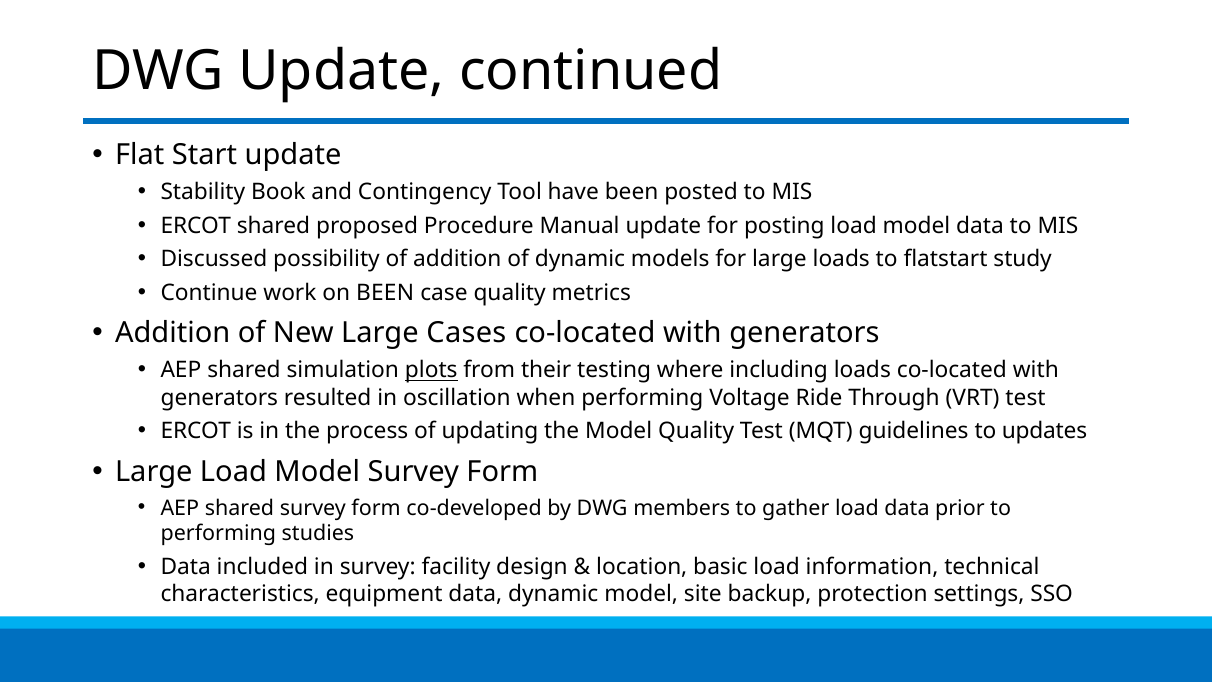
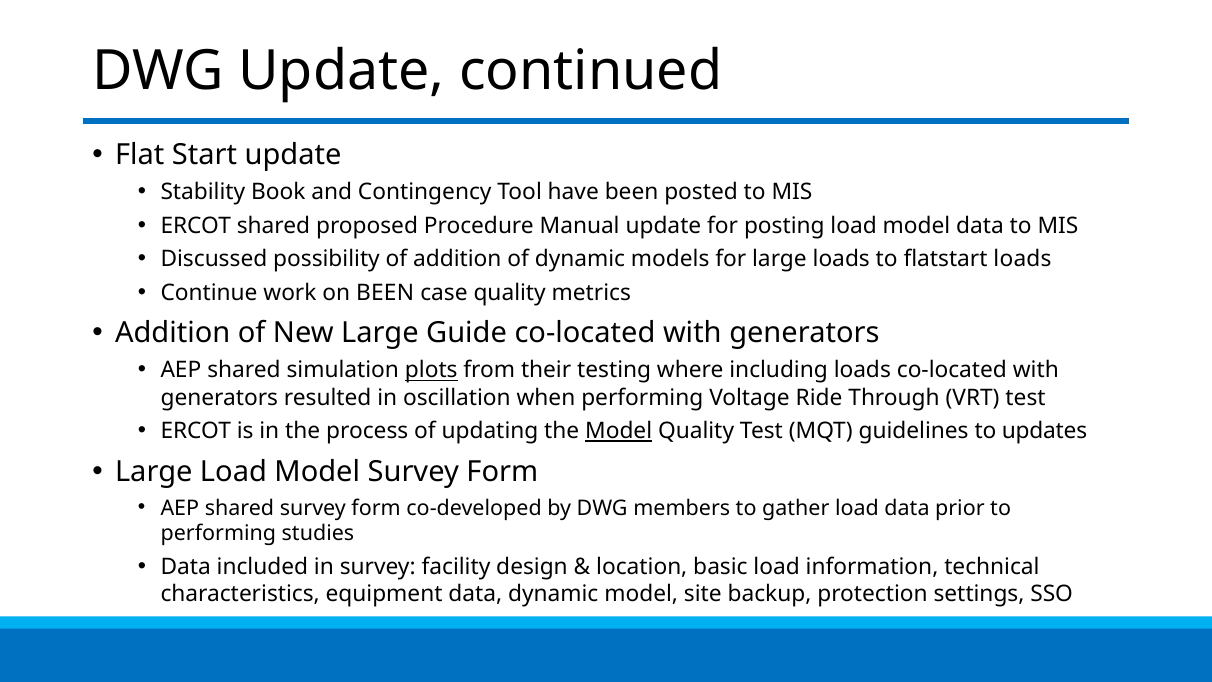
flatstart study: study -> loads
Cases: Cases -> Guide
Model at (619, 431) underline: none -> present
